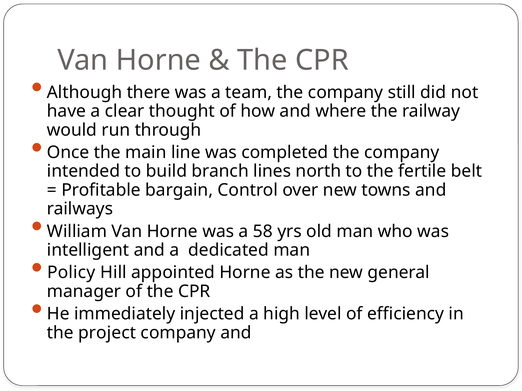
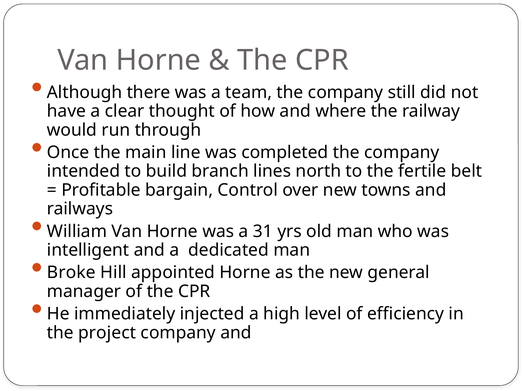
58: 58 -> 31
Policy: Policy -> Broke
